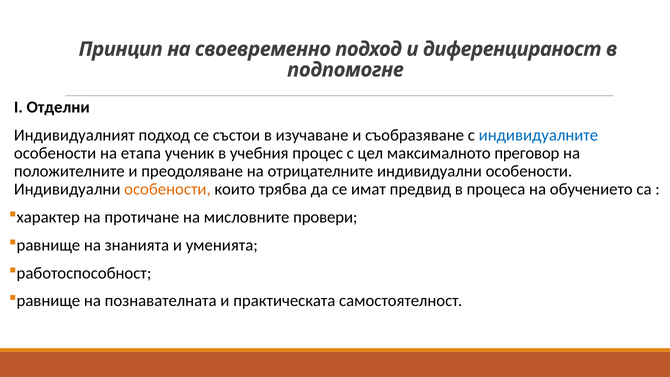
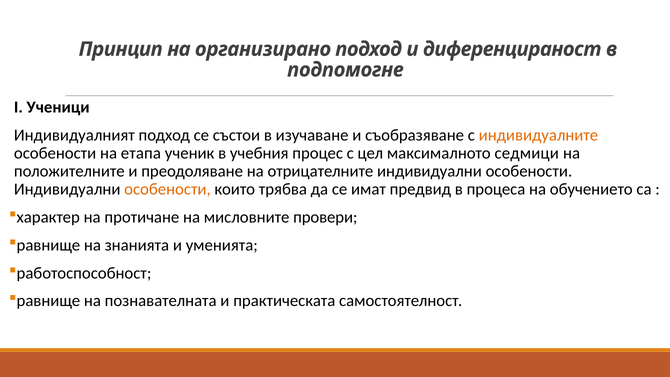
своевременно: своевременно -> организирано
Отделни: Отделни -> Ученици
индивидуалните colour: blue -> orange
преговор: преговор -> седмици
